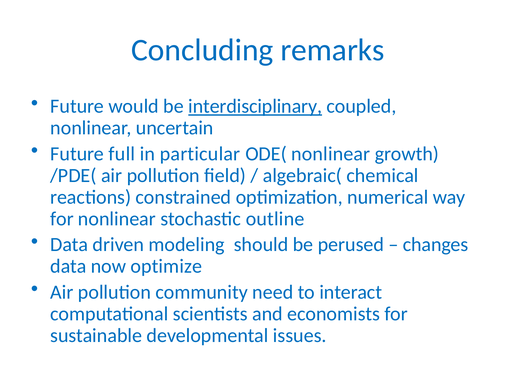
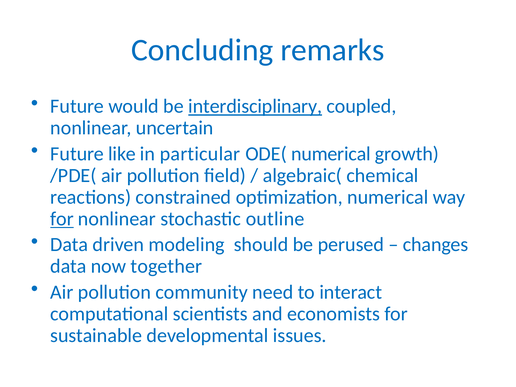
full: full -> like
ODE( nonlinear: nonlinear -> numerical
for at (62, 219) underline: none -> present
optimize: optimize -> together
